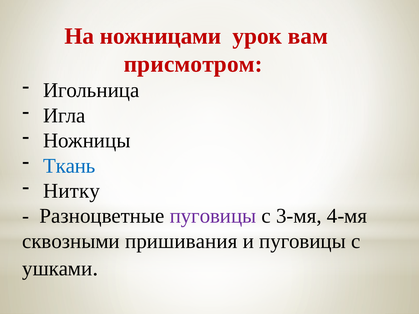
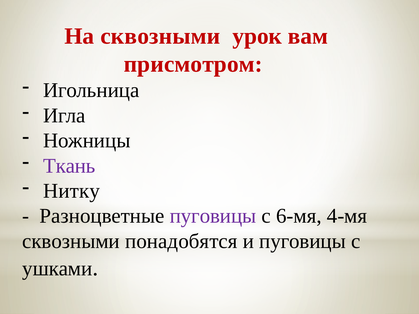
На ножницами: ножницами -> сквозными
Ткань colour: blue -> purple
3-мя: 3-мя -> 6-мя
пришивания: пришивания -> понадобятся
